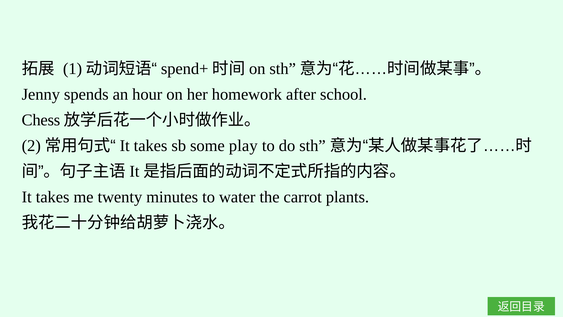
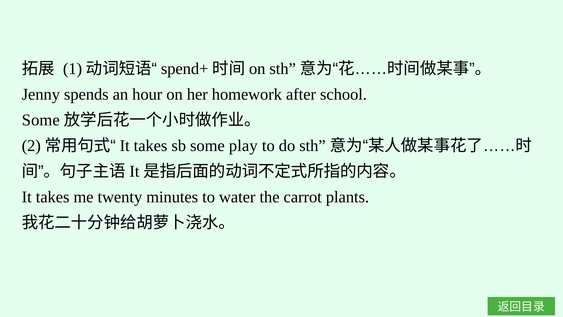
Chess at (41, 120): Chess -> Some
